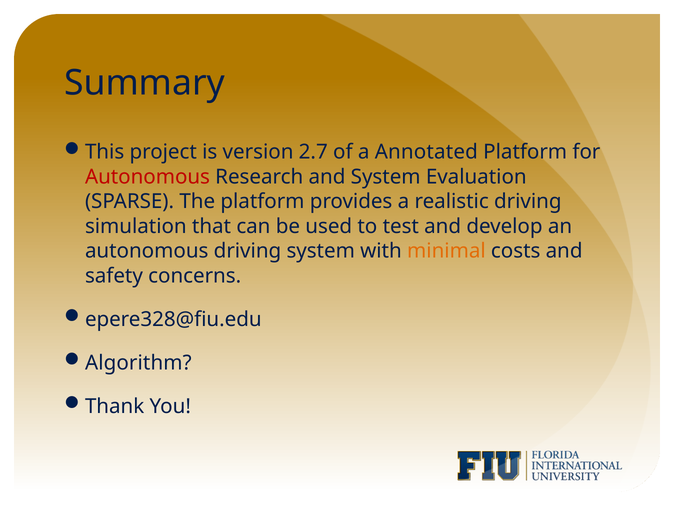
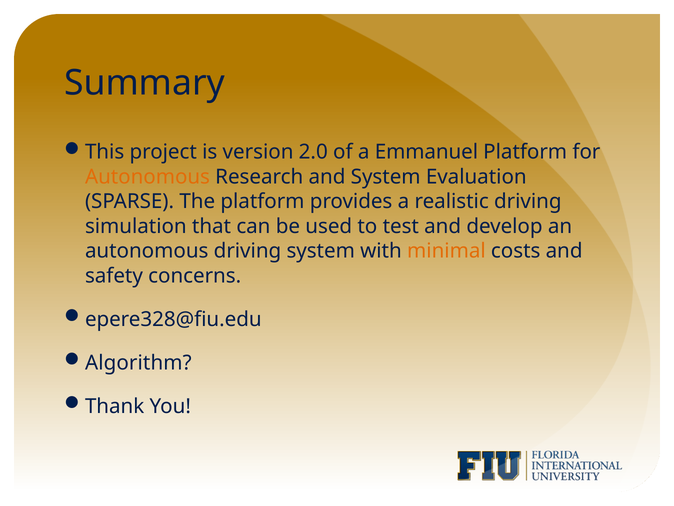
2.7: 2.7 -> 2.0
Annotated: Annotated -> Emmanuel
Autonomous at (148, 177) colour: red -> orange
